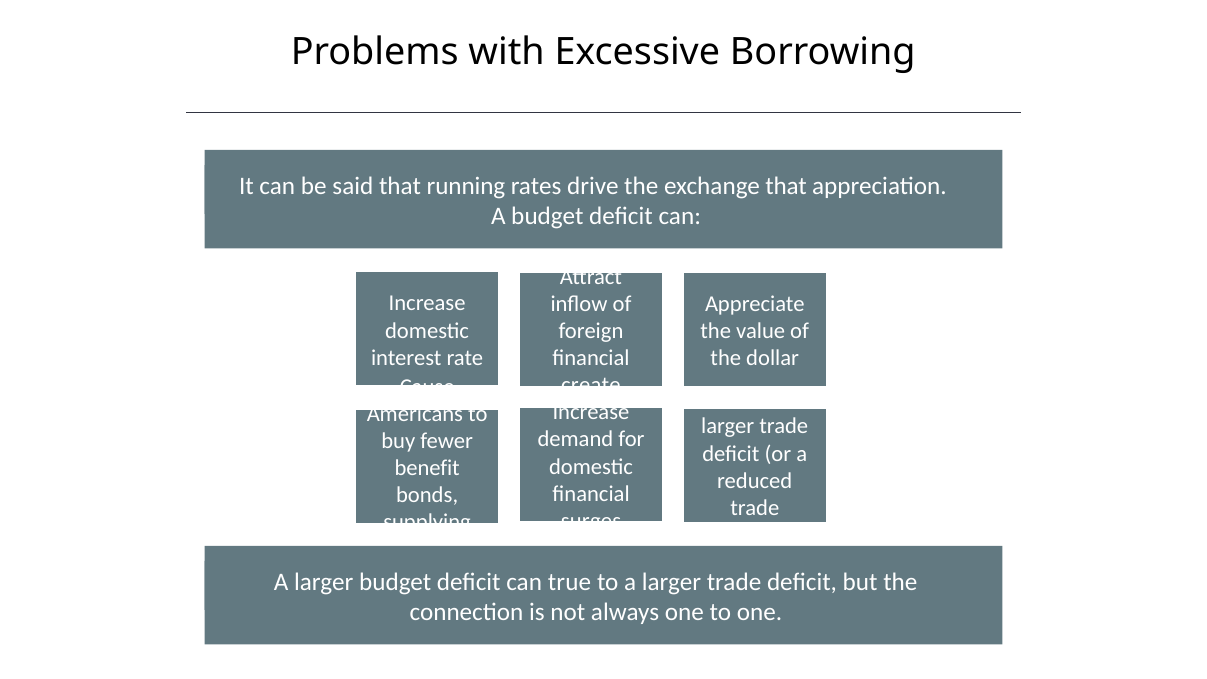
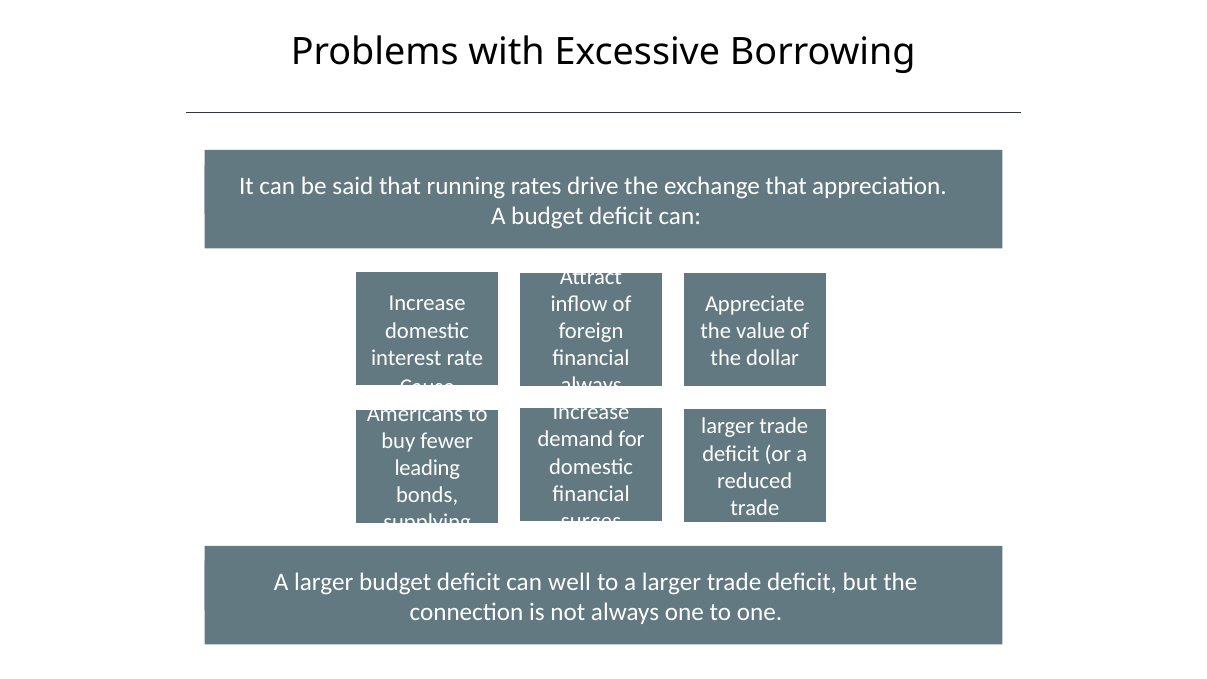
create at (591, 385): create -> always
benefit: benefit -> leading
true: true -> well
